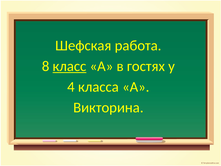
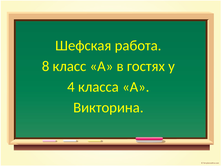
класс underline: present -> none
